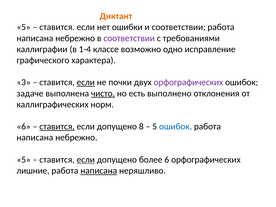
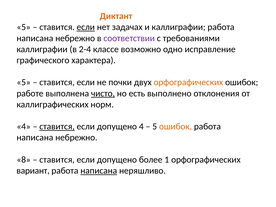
если at (86, 27) underline: none -> present
ошибки: ошибки -> задачах
и соответствии: соответствии -> каллиграфии
1-4: 1-4 -> 2-4
3 at (24, 82): 3 -> 5
если at (86, 82) underline: present -> none
орфографических at (188, 82) colour: purple -> orange
задаче: задаче -> работе
6 at (24, 127): 6 -> 4
допущено 8: 8 -> 4
ошибок at (176, 127) colour: blue -> orange
5 at (24, 160): 5 -> 8
если at (86, 160) underline: present -> none
более 6: 6 -> 1
лишние: лишние -> вариант
